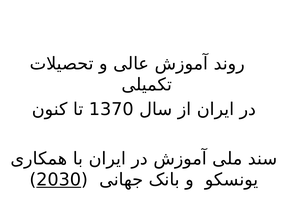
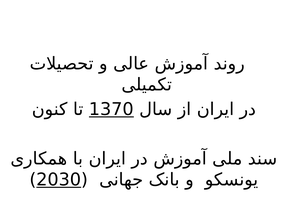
1370 underline: none -> present
